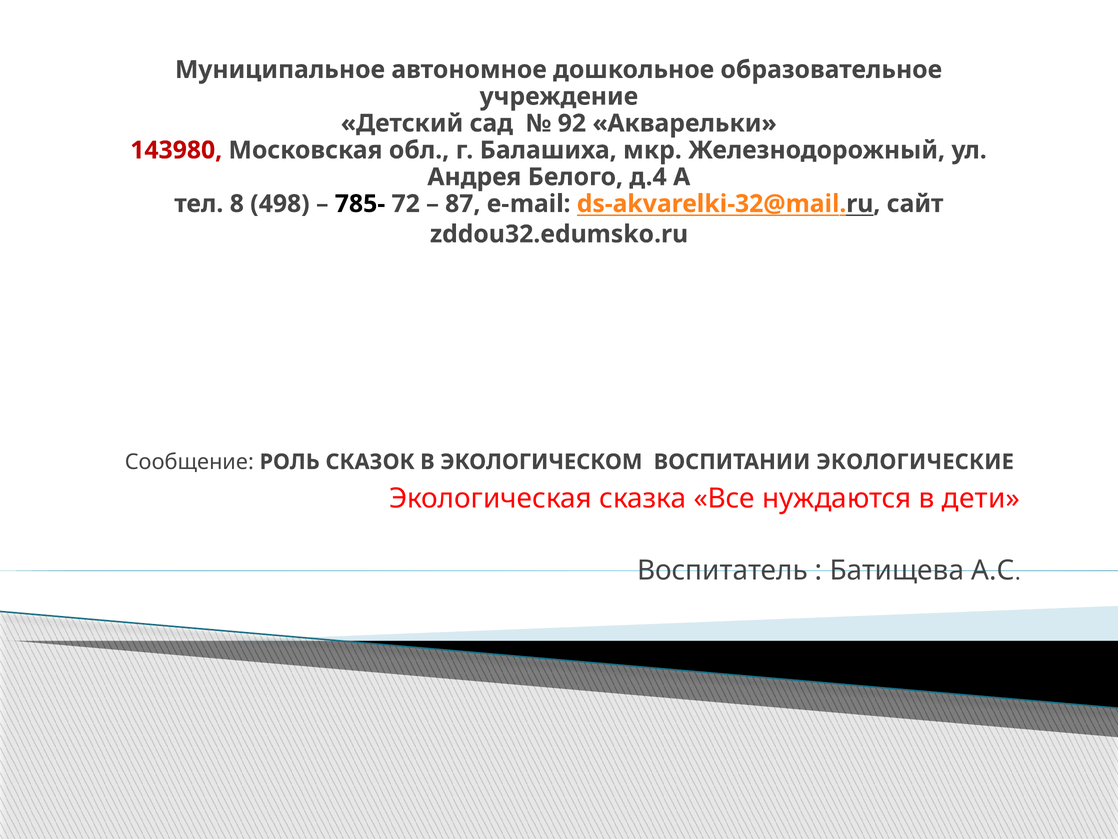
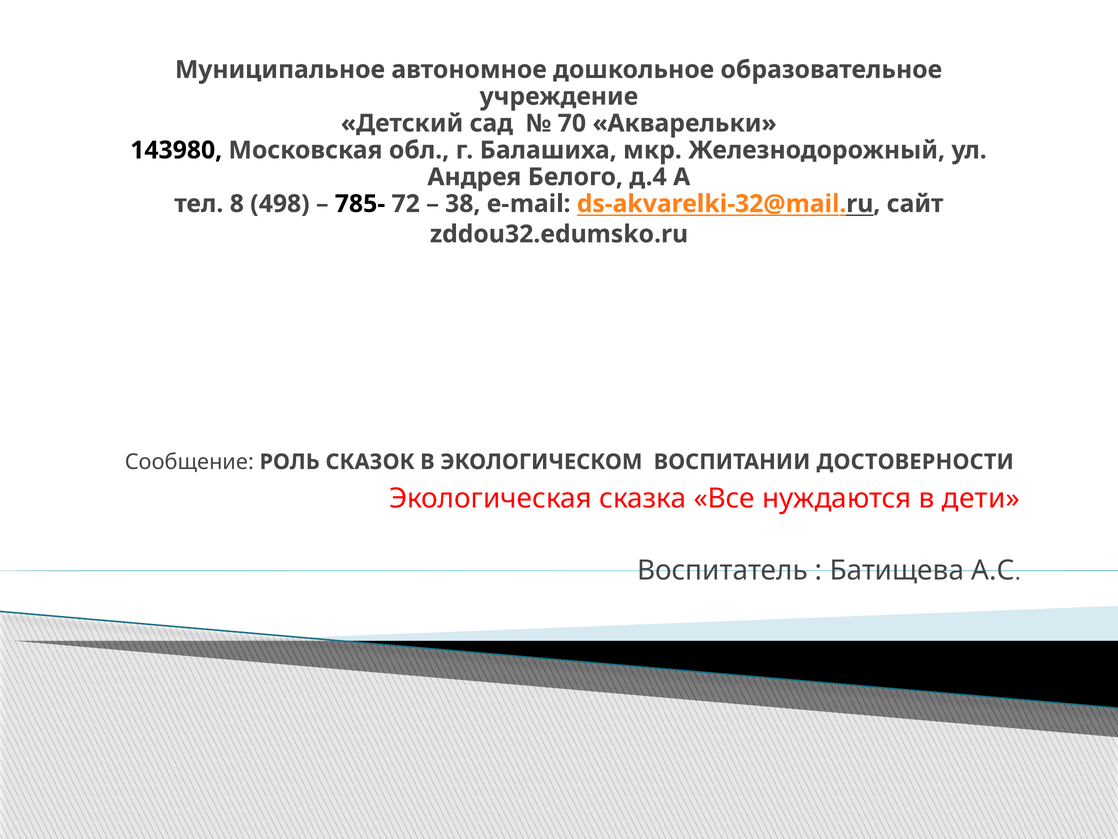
92: 92 -> 70
143980 colour: red -> black
87: 87 -> 38
ЭКОЛОГИЧЕСКИЕ: ЭКОЛОГИЧЕСКИЕ -> ДОСТОВЕРНОСТИ
